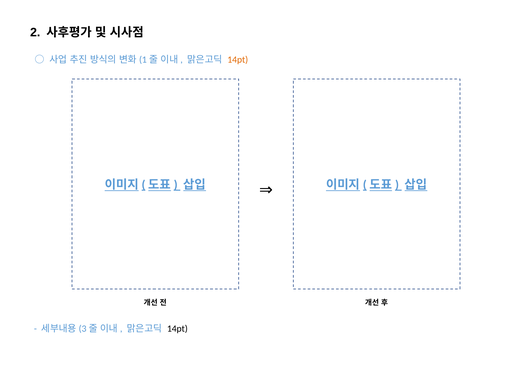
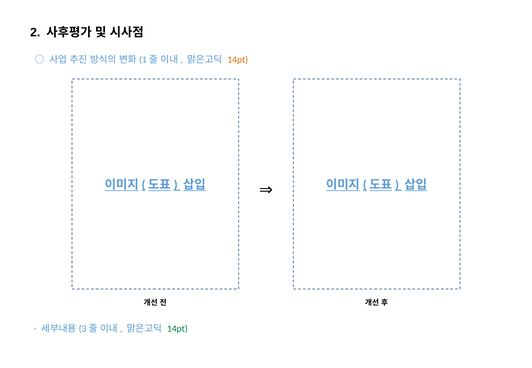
14pt at (177, 329) colour: black -> green
